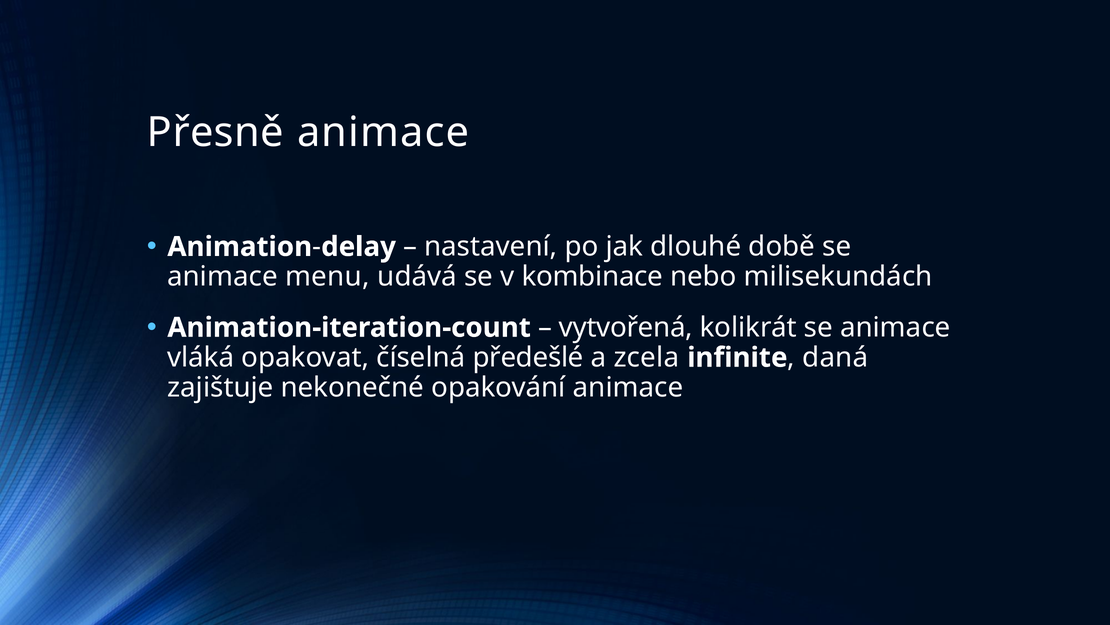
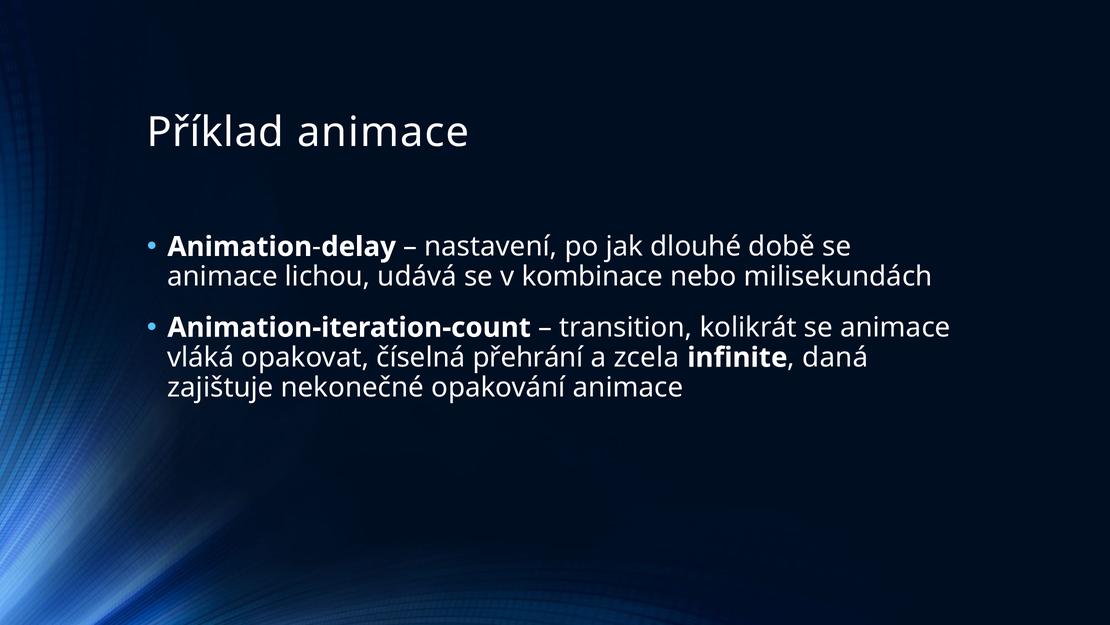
Přesně: Přesně -> Příklad
menu: menu -> lichou
vytvořená: vytvořená -> transition
předešlé: předešlé -> přehrání
